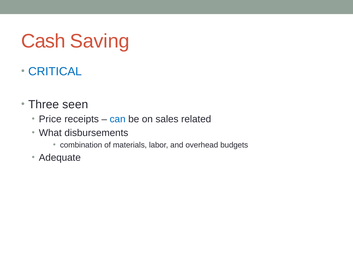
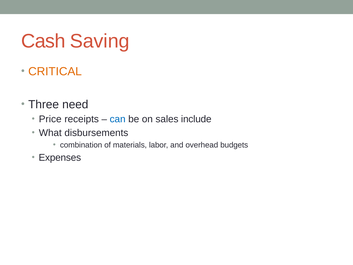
CRITICAL colour: blue -> orange
seen: seen -> need
related: related -> include
Adequate: Adequate -> Expenses
